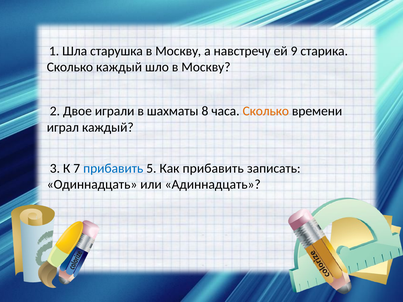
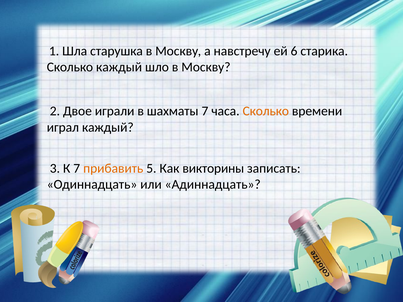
9: 9 -> 6
шахматы 8: 8 -> 7
прибавить at (113, 168) colour: blue -> orange
Как прибавить: прибавить -> викторины
